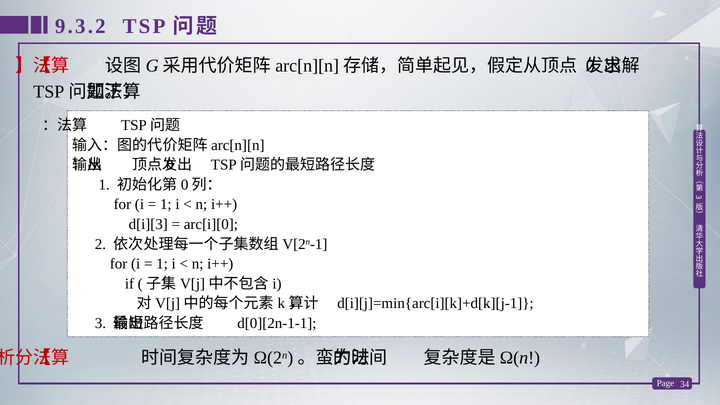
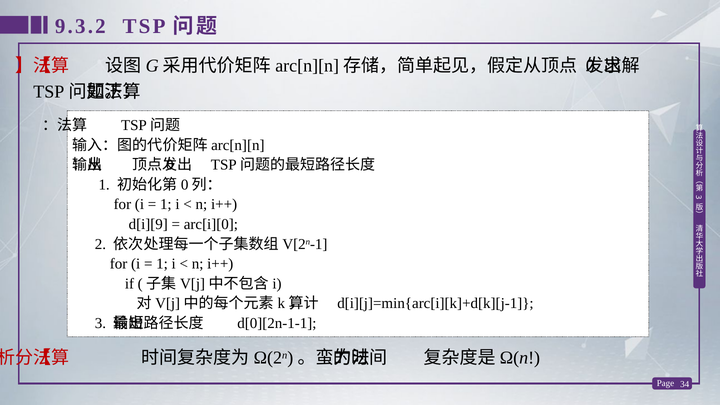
d[i][3: d[i][3 -> d[i][9
